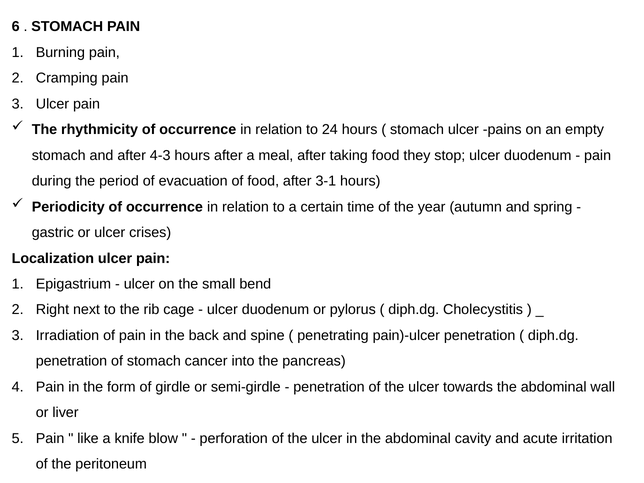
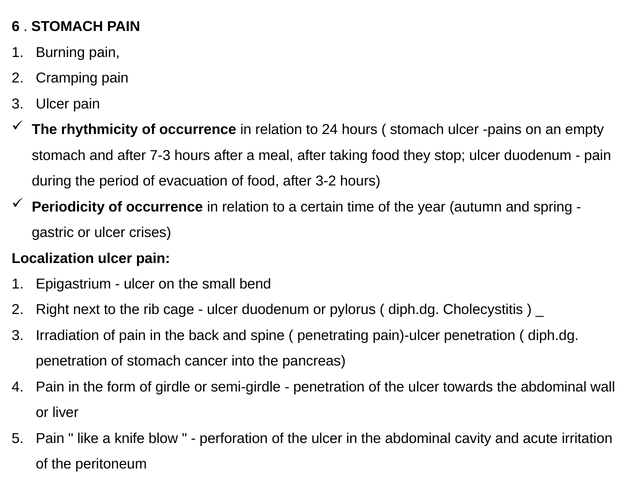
4-3: 4-3 -> 7-3
3-1: 3-1 -> 3-2
